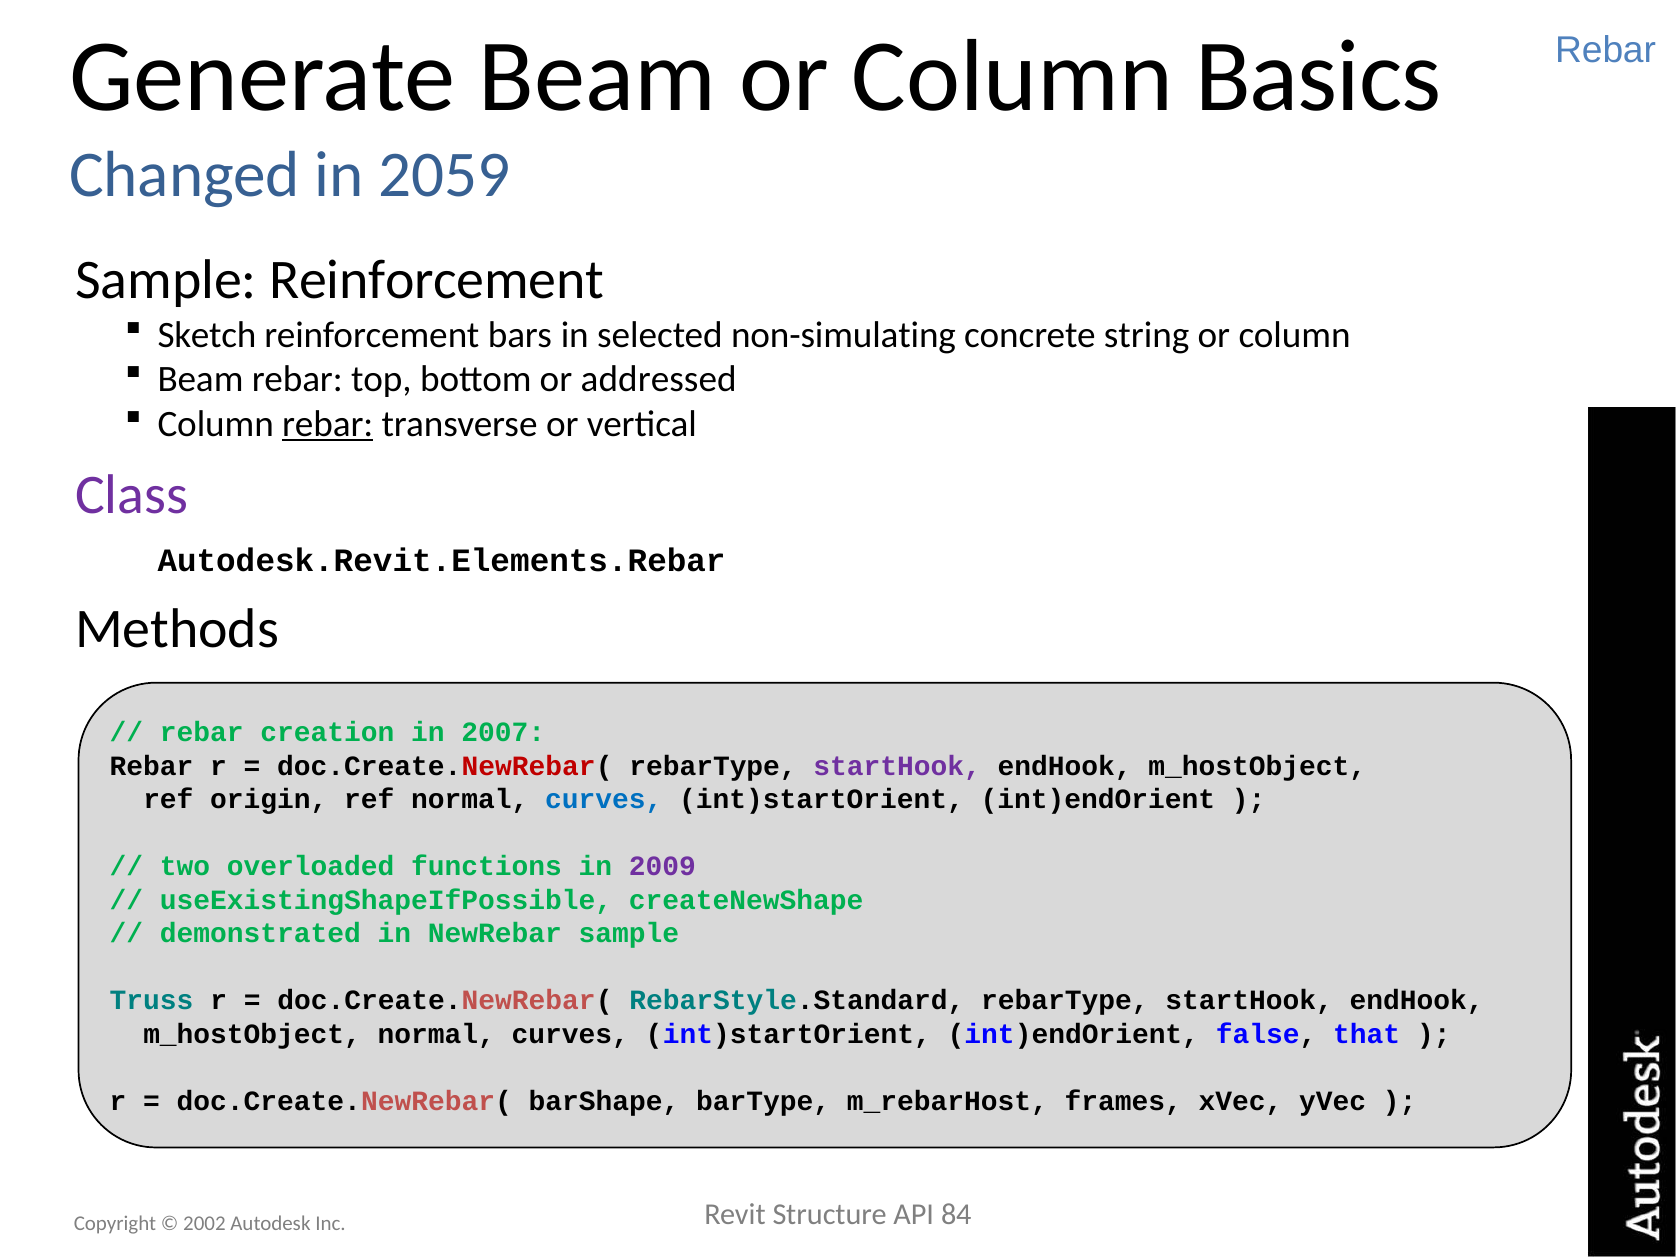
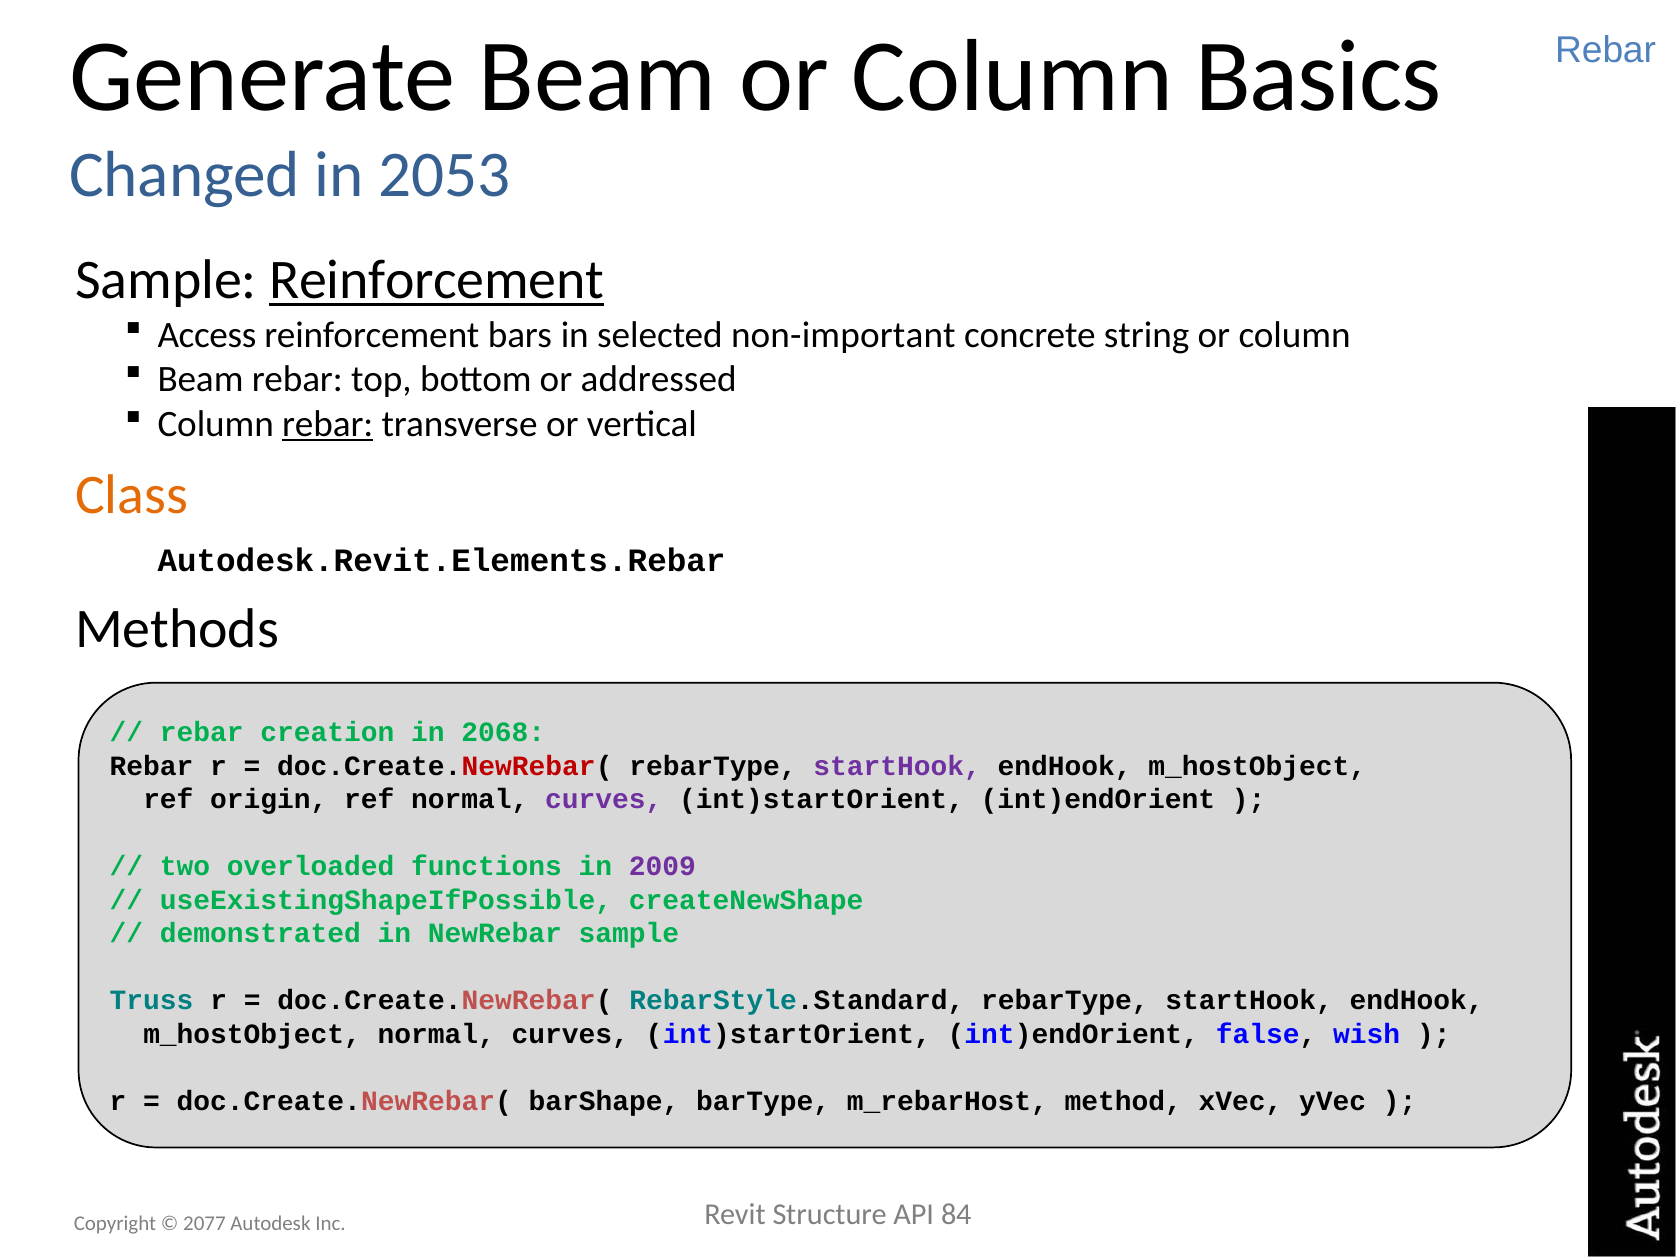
2059: 2059 -> 2053
Reinforcement at (437, 280) underline: none -> present
Sketch: Sketch -> Access
non-simulating: non-simulating -> non-important
Class colour: purple -> orange
2007: 2007 -> 2068
curves at (604, 800) colour: blue -> purple
that: that -> wish
frames: frames -> method
2002: 2002 -> 2077
